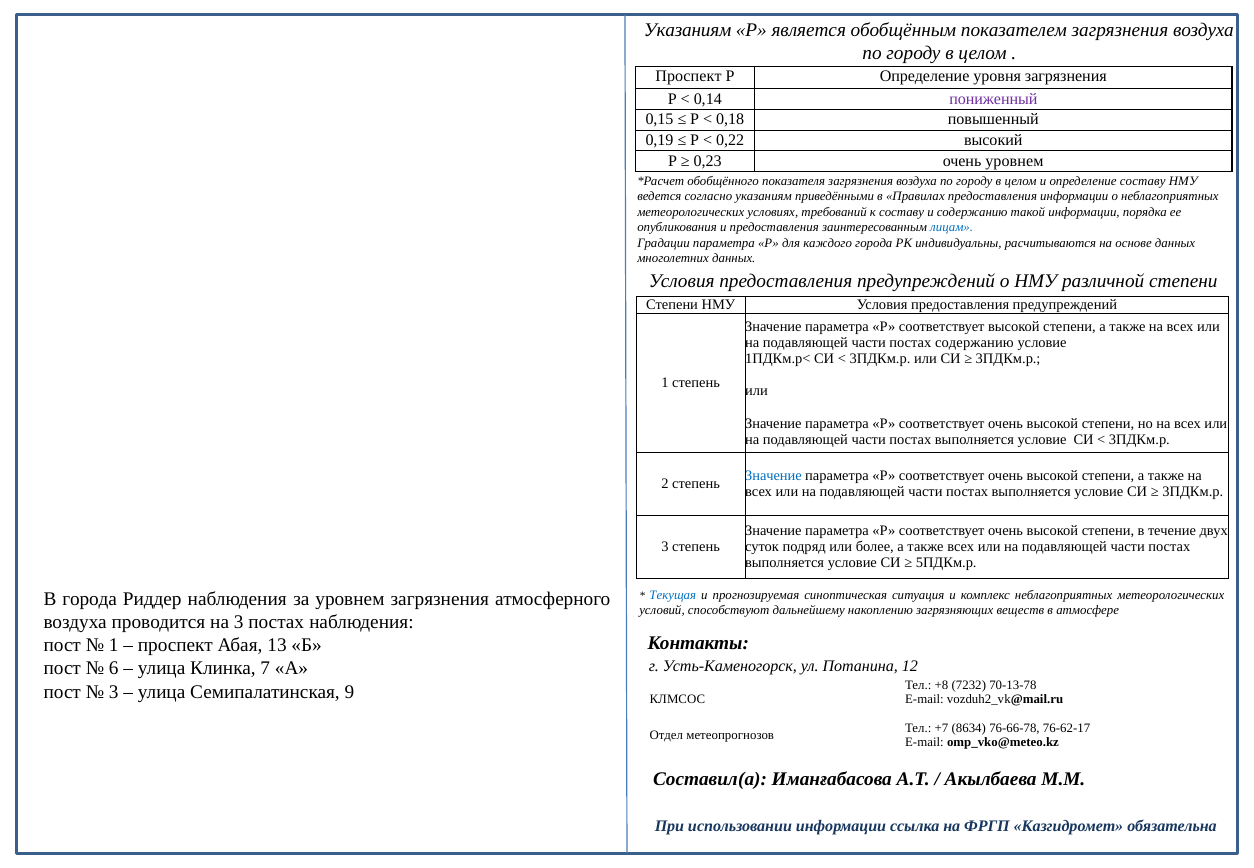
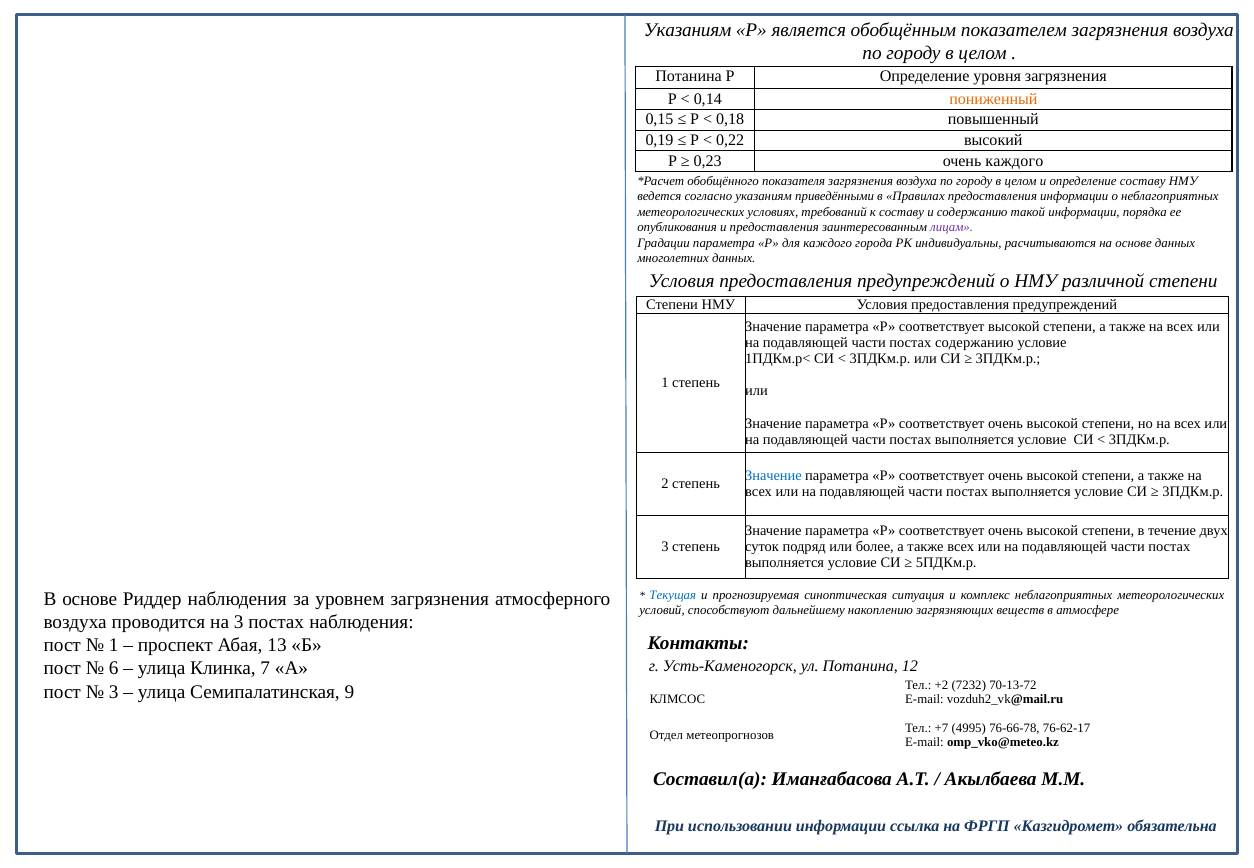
Проспект at (688, 76): Проспект -> Потанина
пониженный colour: purple -> orange
очень уровнем: уровнем -> каждого
лицам colour: blue -> purple
В города: города -> основе
+8: +8 -> +2
70-13-78: 70-13-78 -> 70-13-72
8634: 8634 -> 4995
